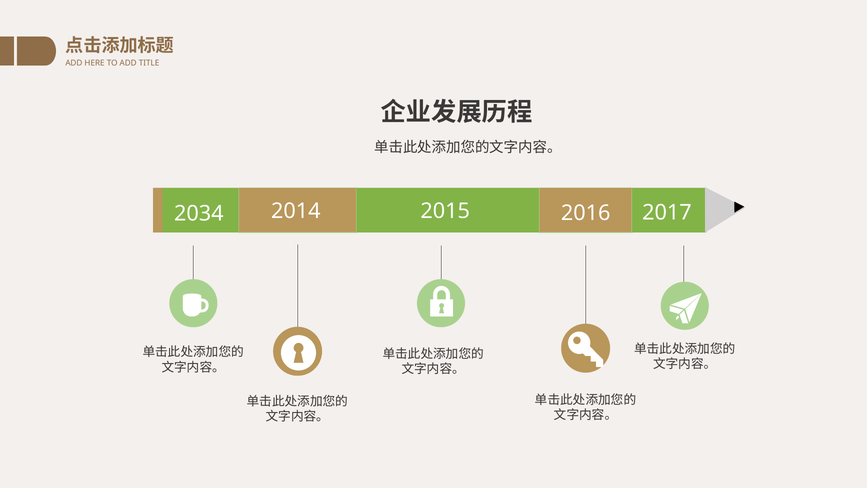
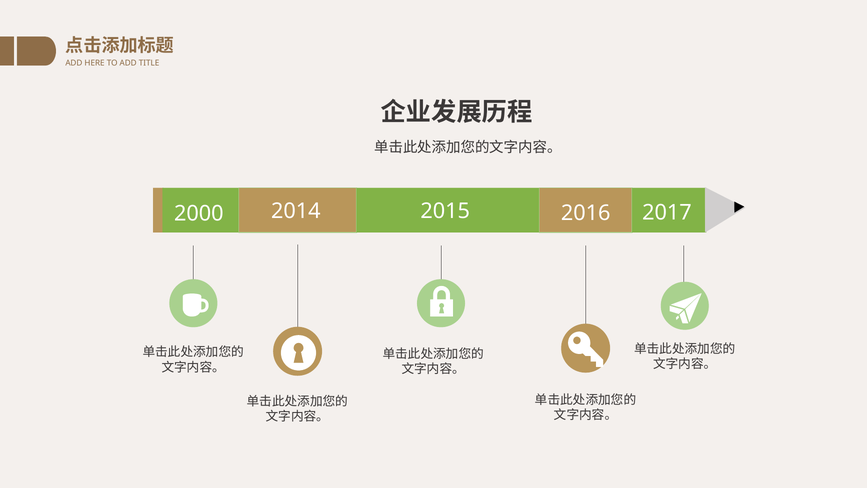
2034: 2034 -> 2000
